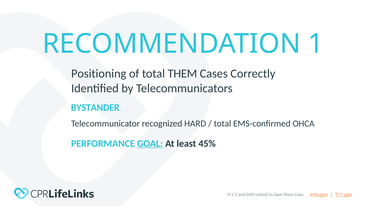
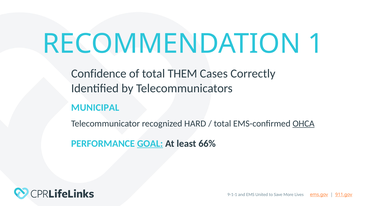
Positioning: Positioning -> Confidence
BYSTANDER: BYSTANDER -> MUNICIPAL
OHCA underline: none -> present
45%: 45% -> 66%
